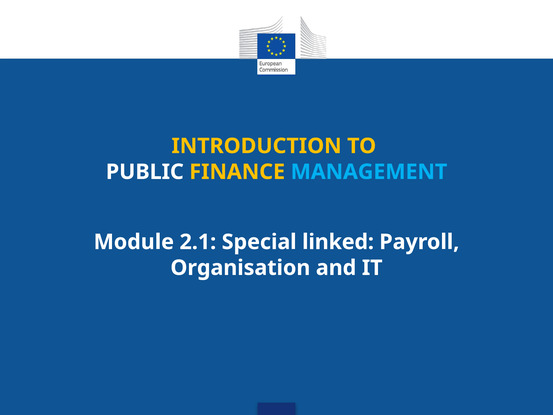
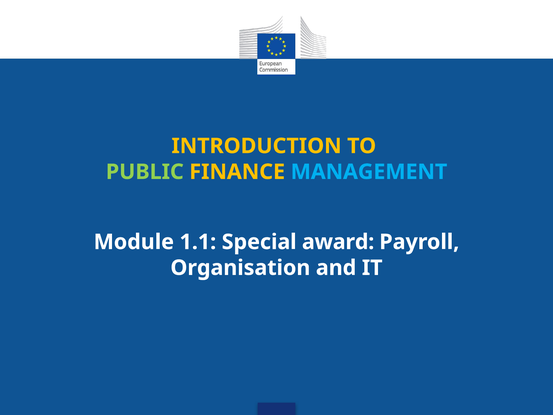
PUBLIC colour: white -> light green
2.1: 2.1 -> 1.1
linked: linked -> award
